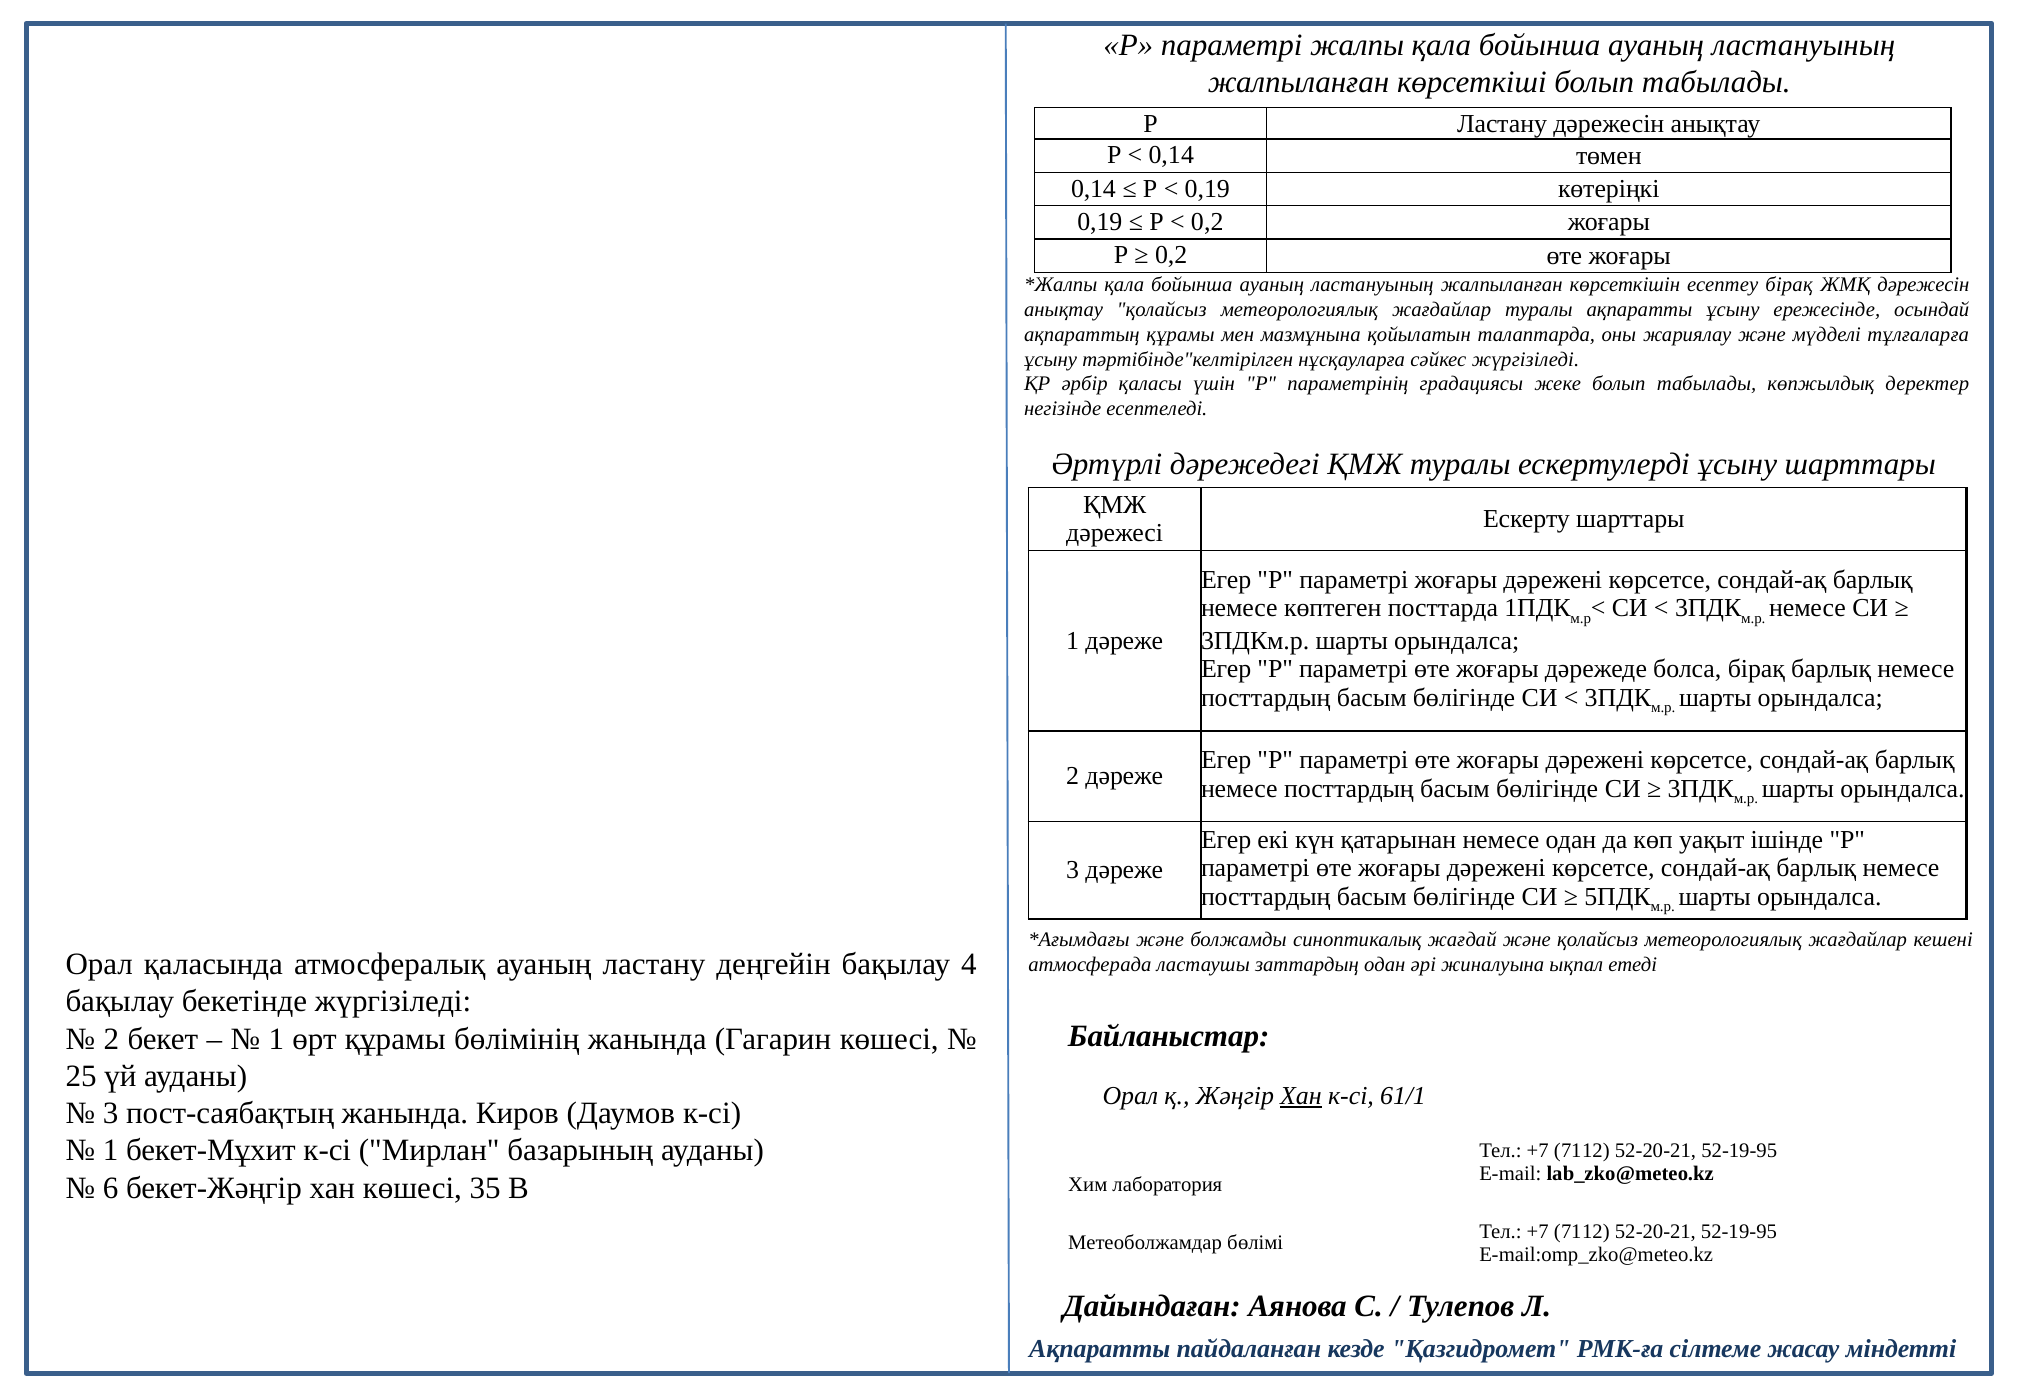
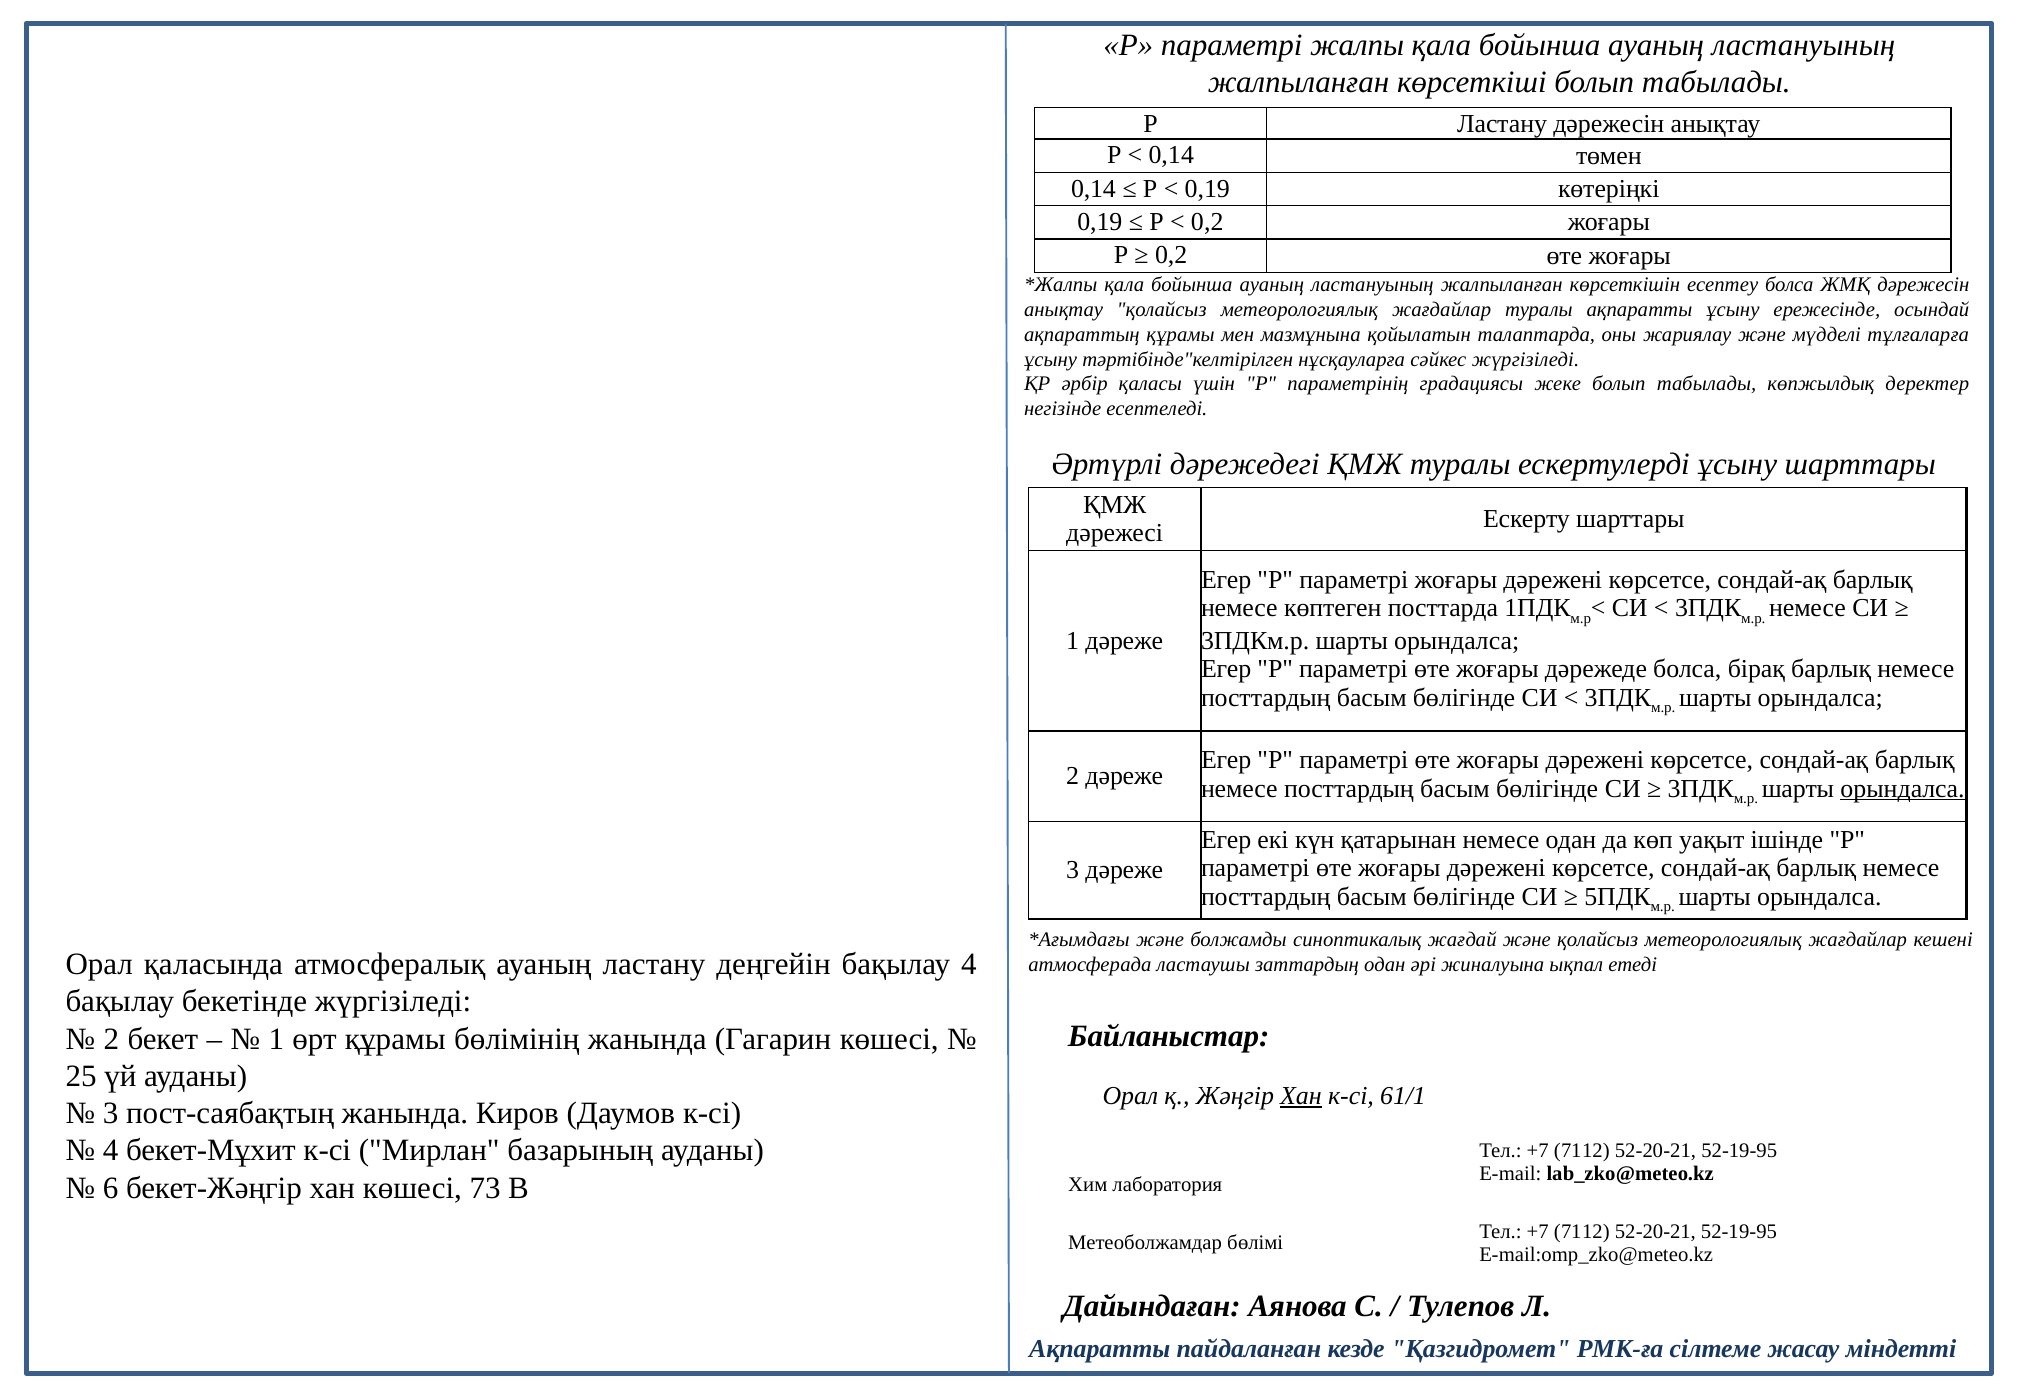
есептеу бірақ: бірақ -> болса
орындалса at (1903, 789) underline: none -> present
1 at (111, 1151): 1 -> 4
35: 35 -> 73
